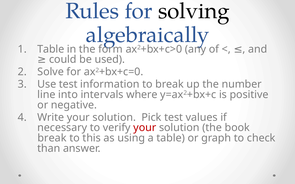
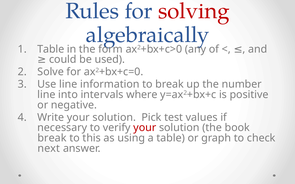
solving colour: black -> red
Use test: test -> line
than: than -> next
